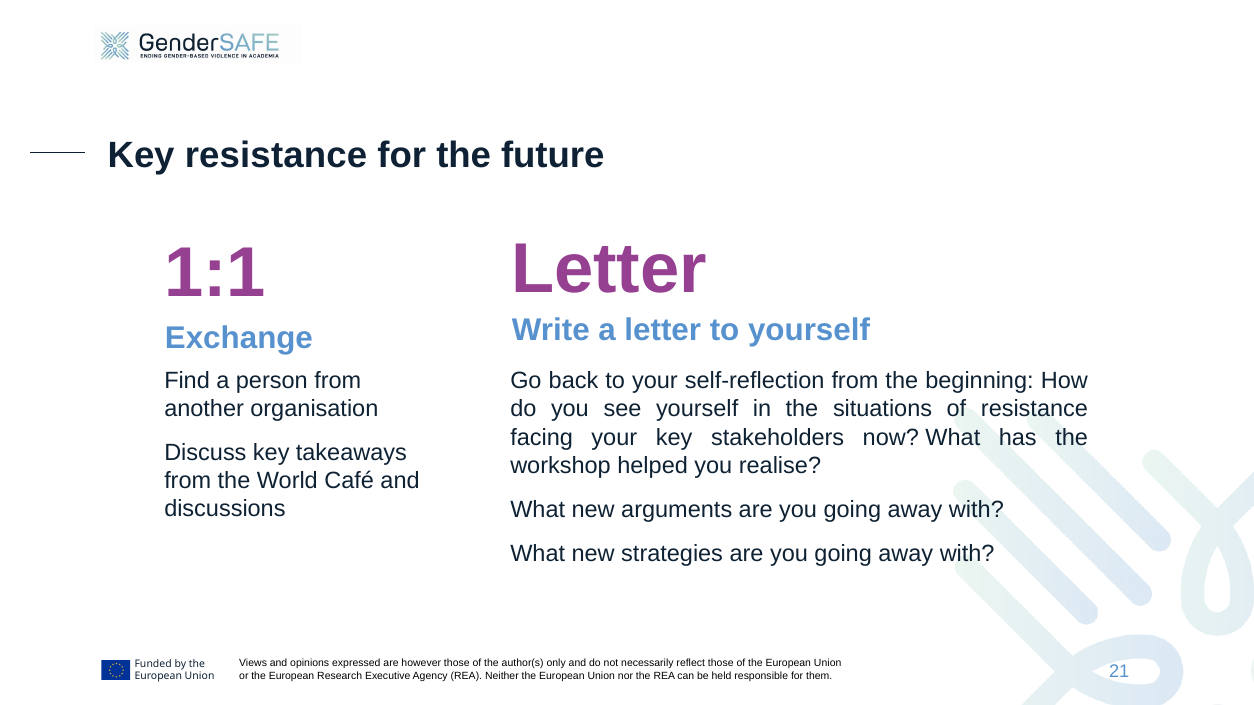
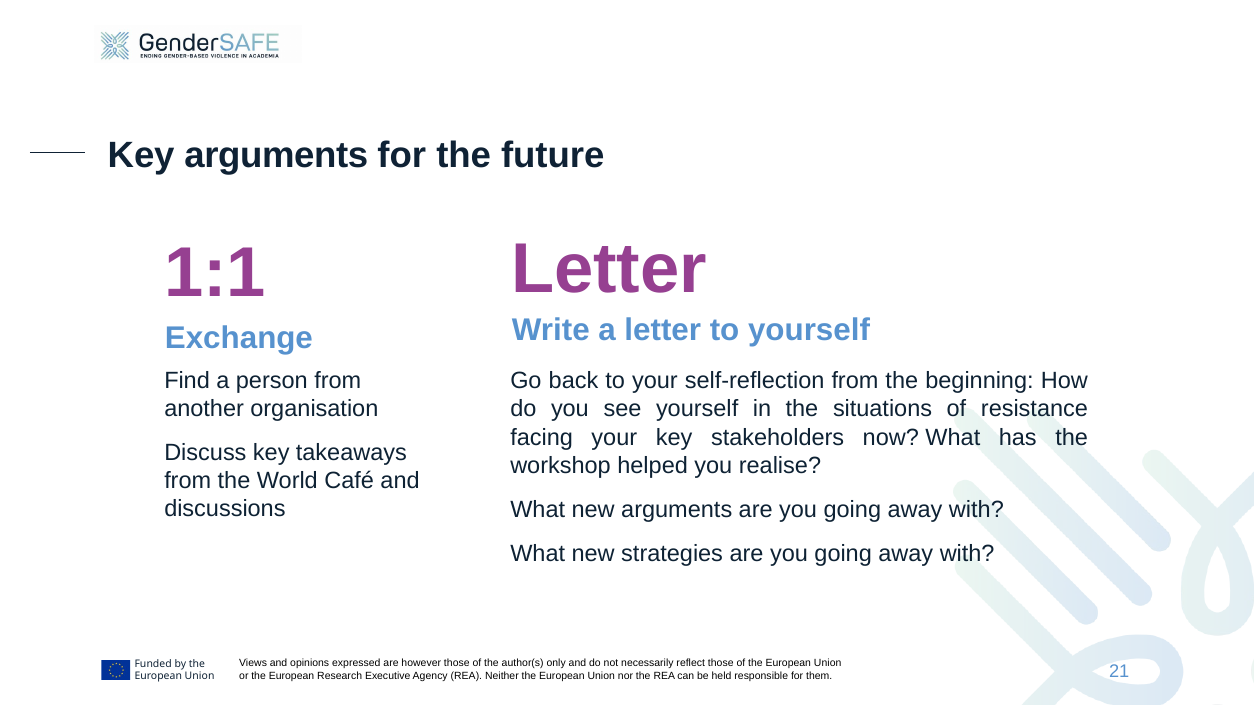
Key resistance: resistance -> arguments
